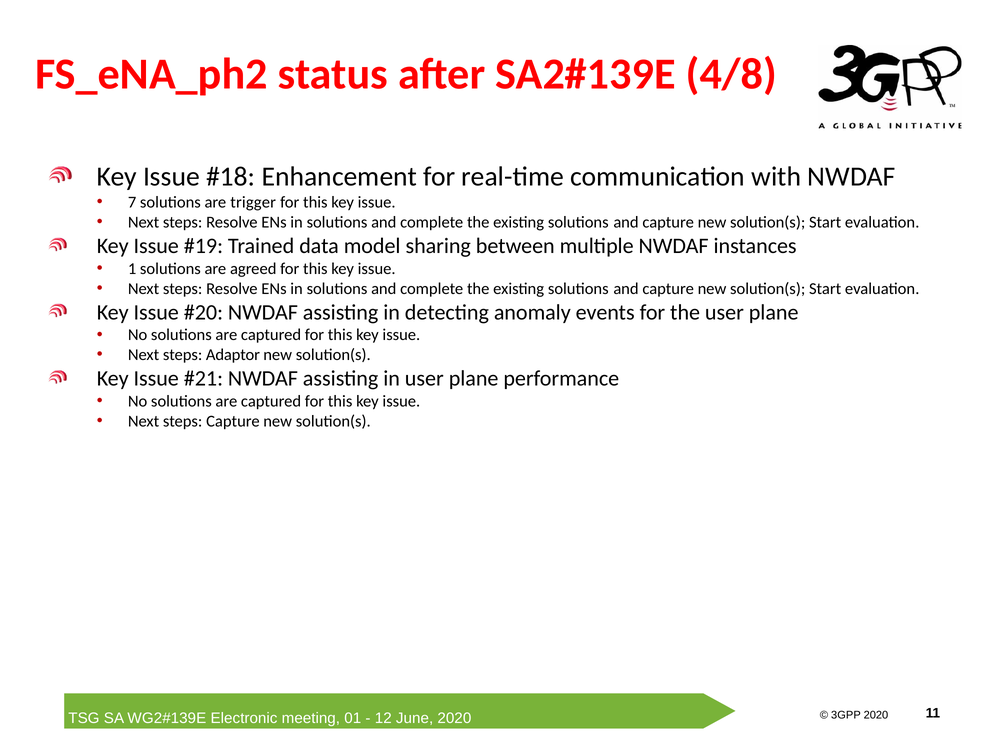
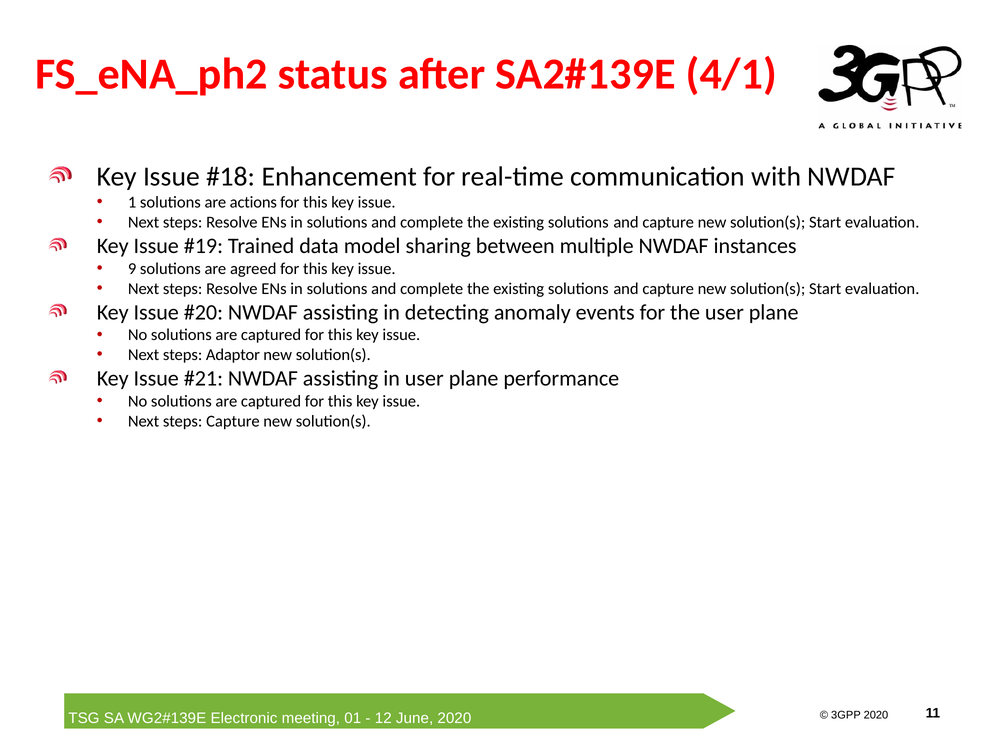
4/8: 4/8 -> 4/1
7: 7 -> 1
trigger: trigger -> actions
1: 1 -> 9
